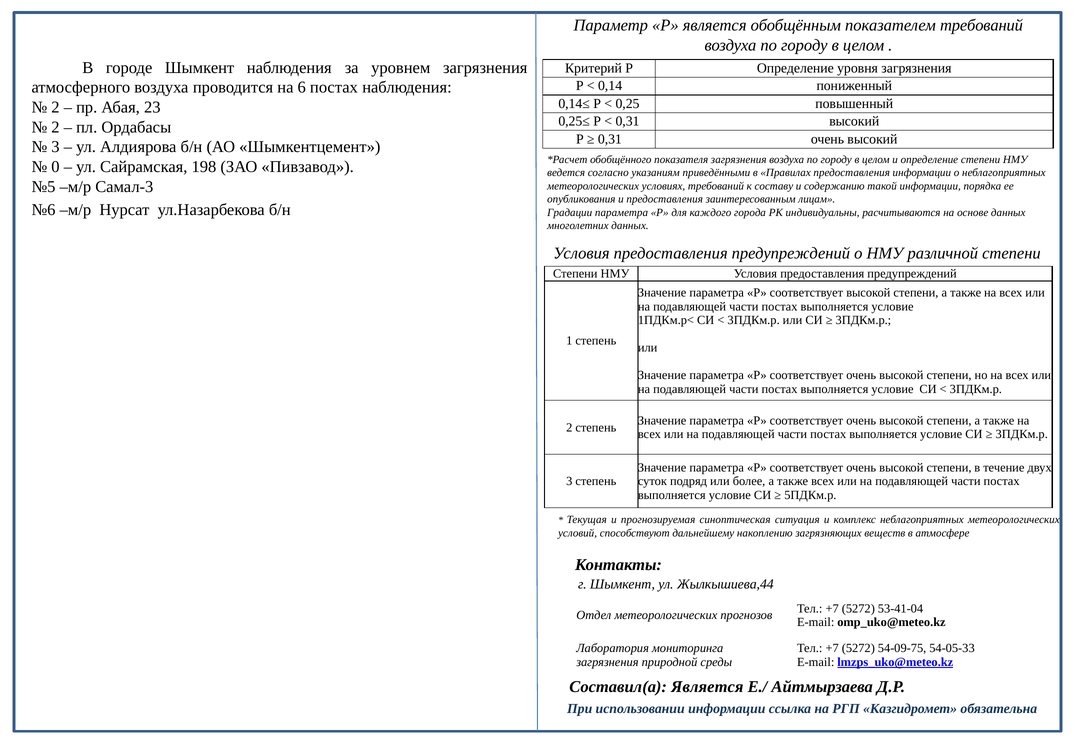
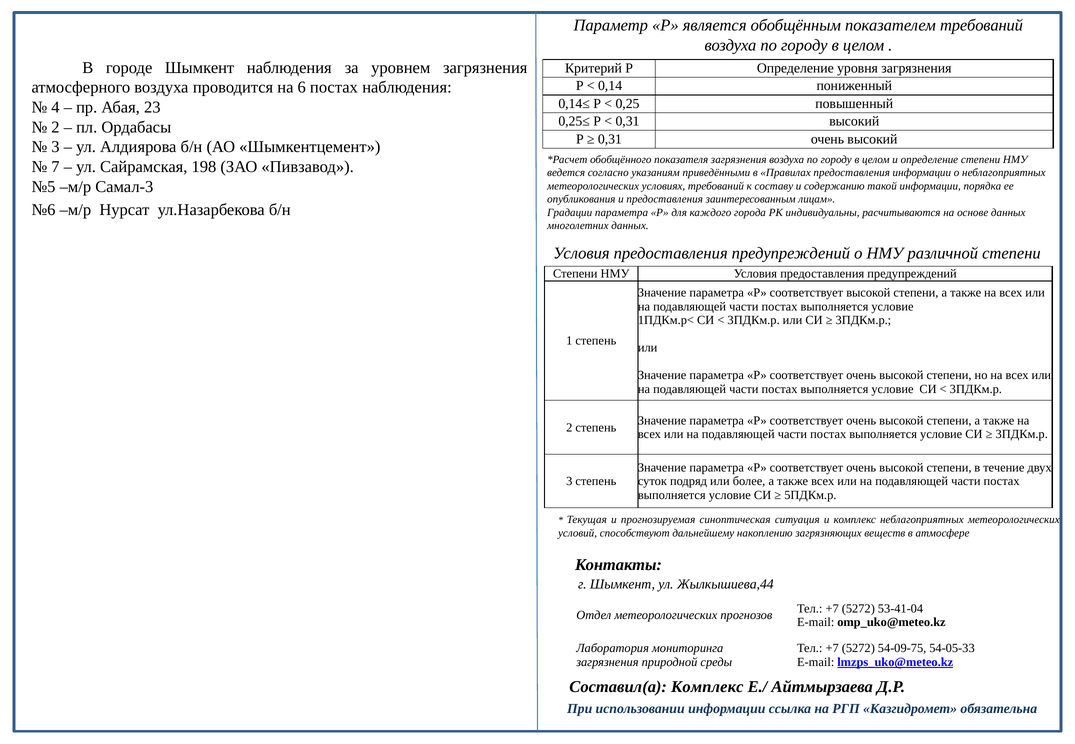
2 at (56, 107): 2 -> 4
0: 0 -> 7
Составил(а Является: Является -> Комплекс
